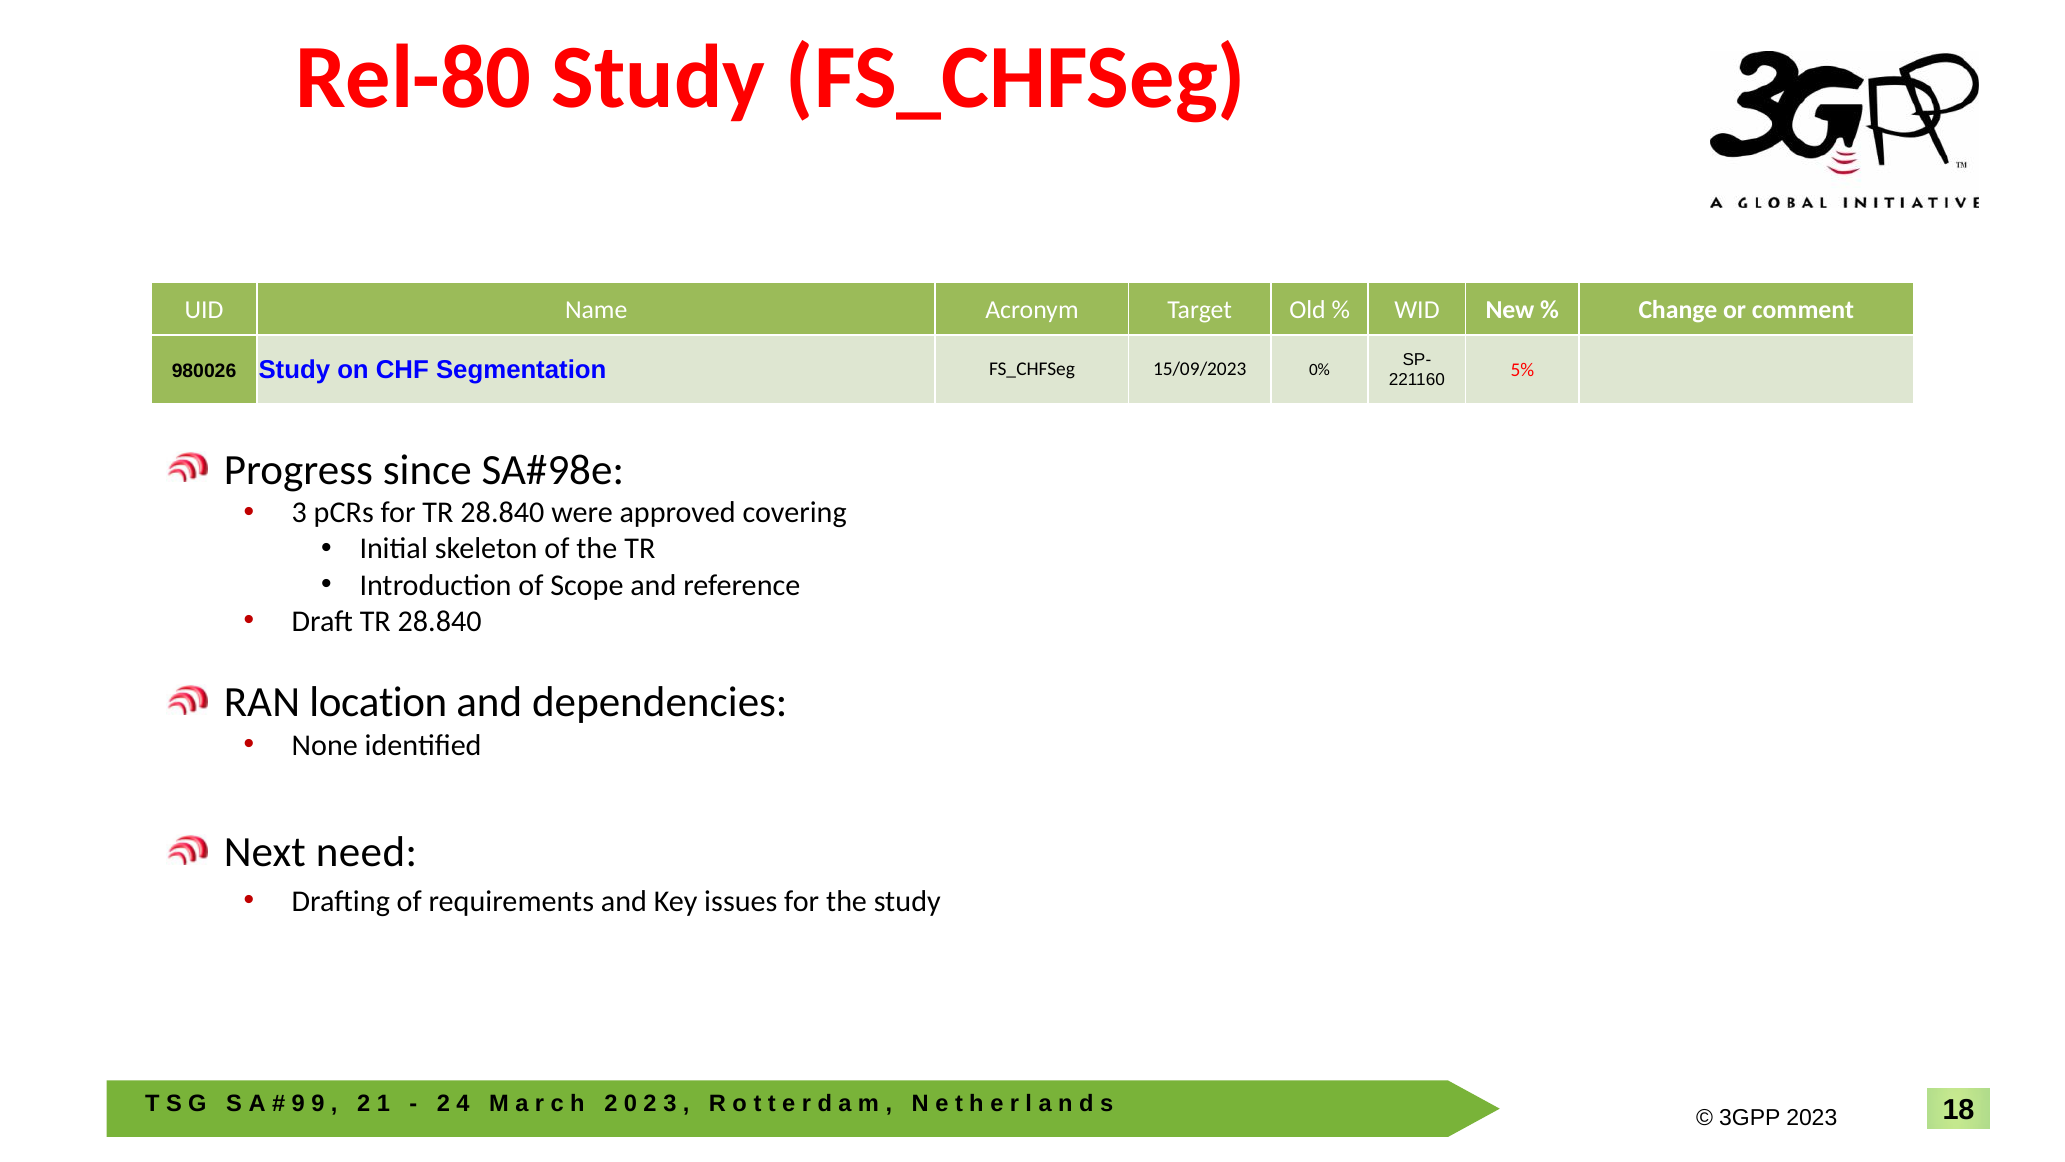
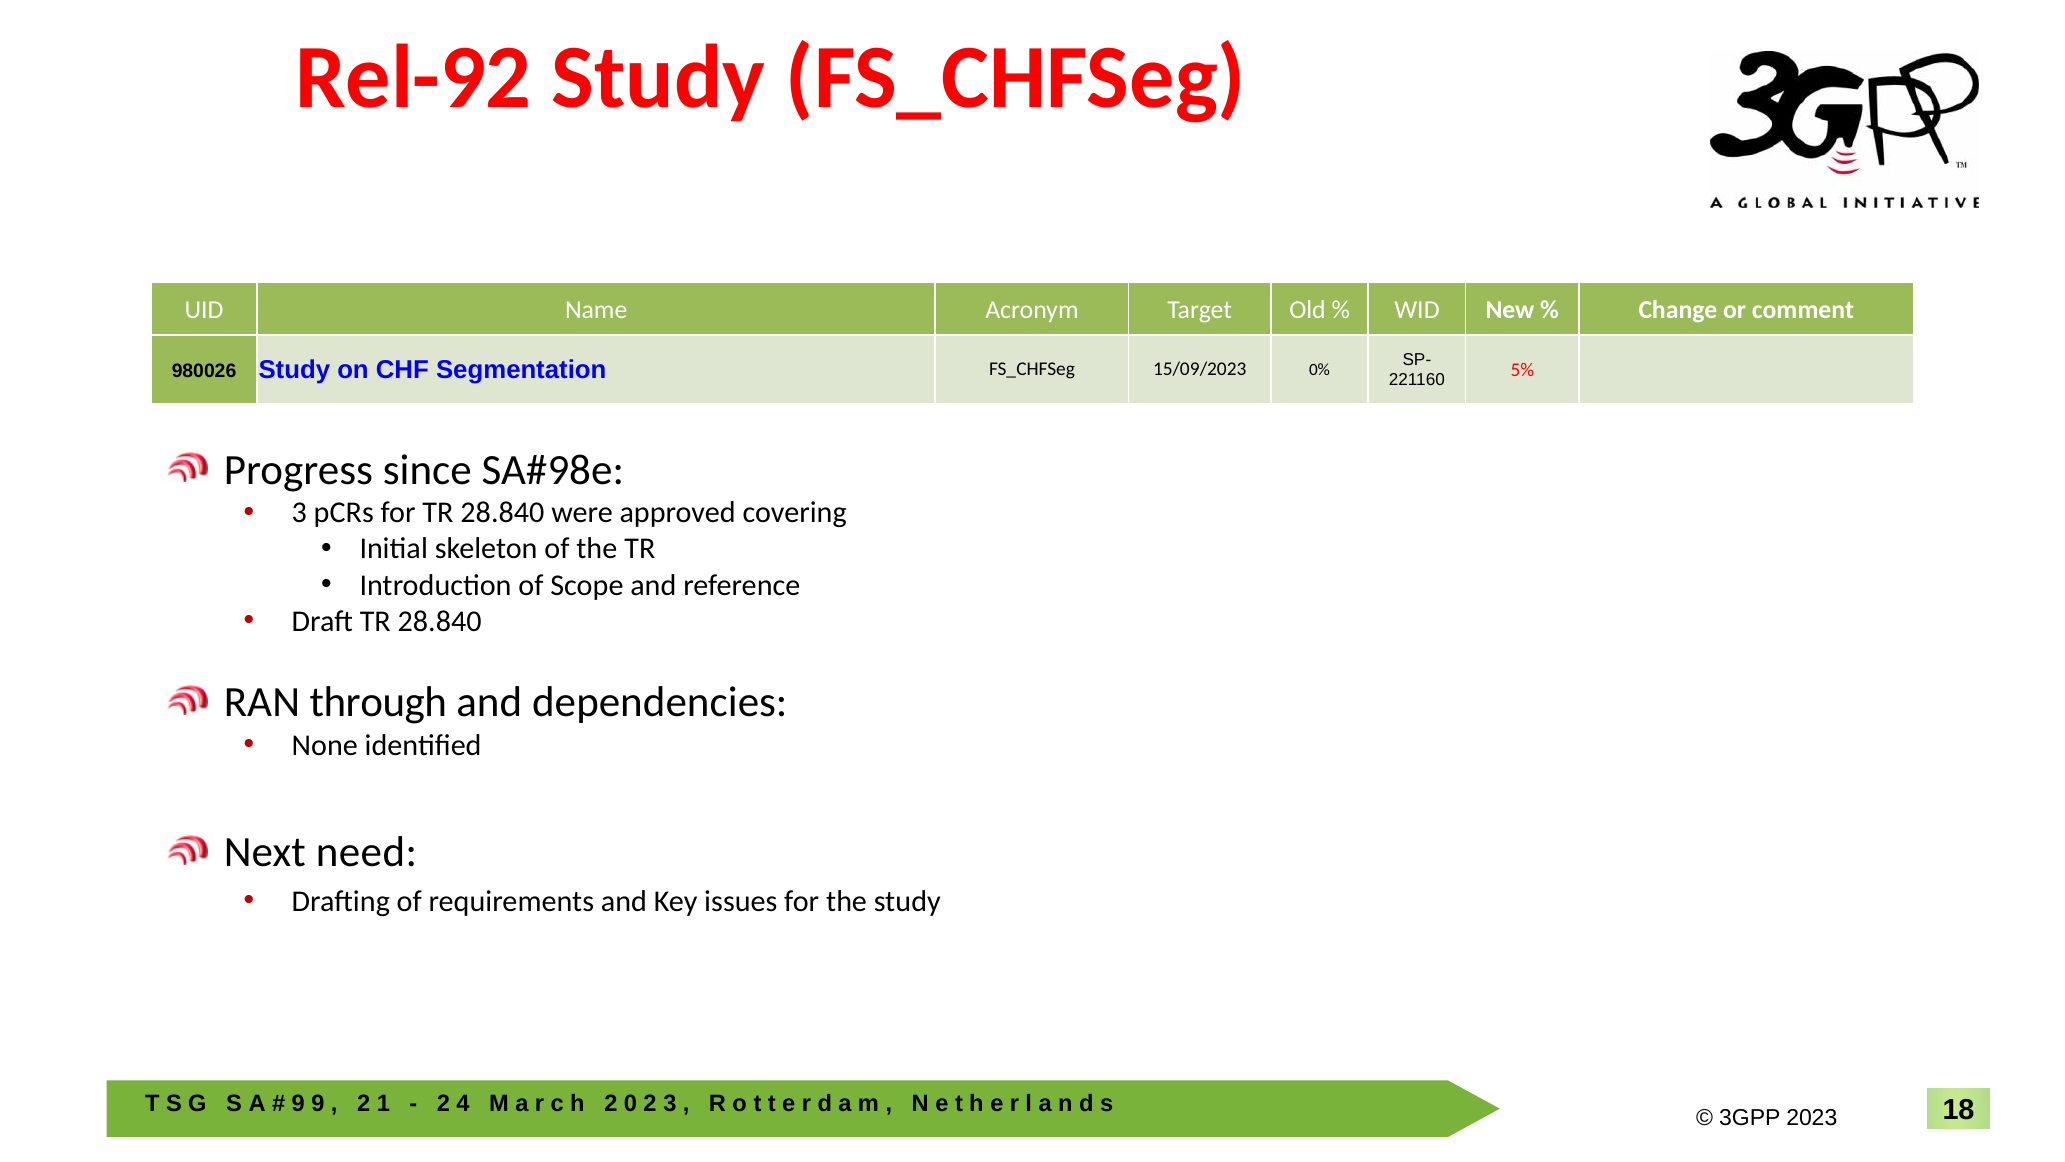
Rel-80: Rel-80 -> Rel-92
location: location -> through
